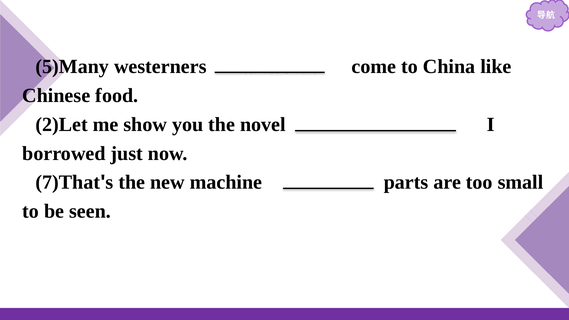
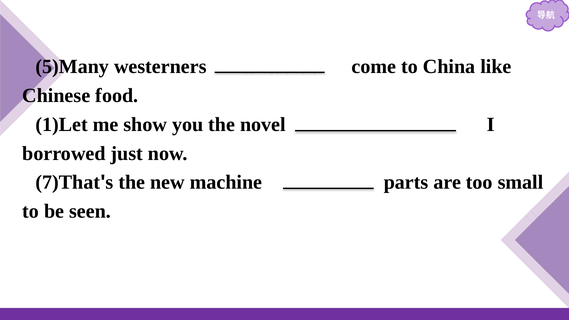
2)Let: 2)Let -> 1)Let
